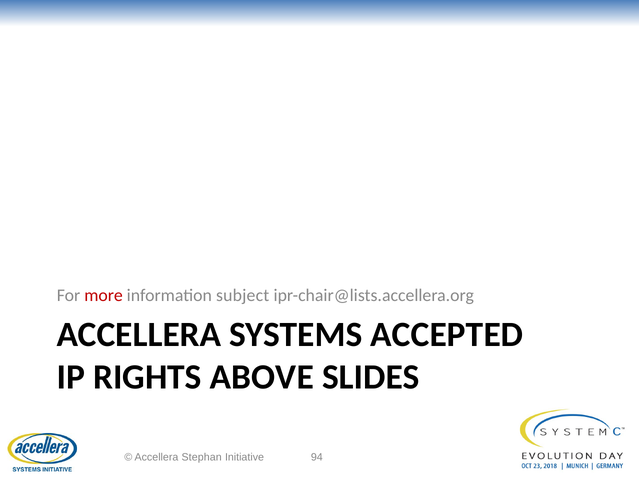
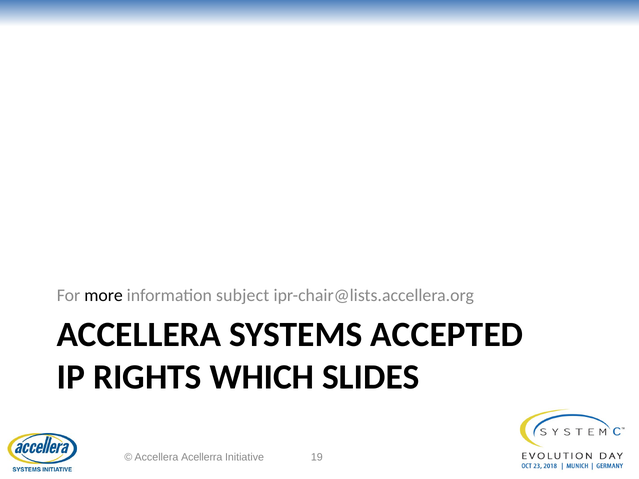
more colour: red -> black
ABOVE: ABOVE -> WHICH
Stephan: Stephan -> Acellerra
94: 94 -> 19
